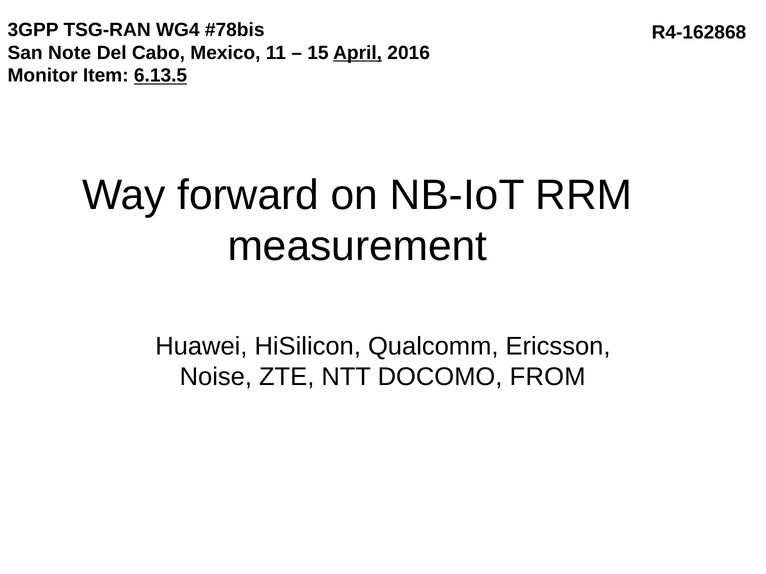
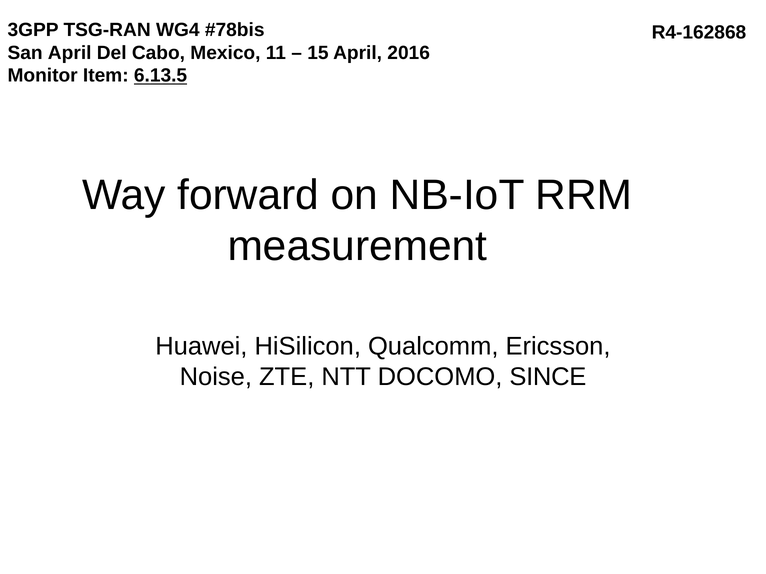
San Note: Note -> April
April at (358, 53) underline: present -> none
FROM: FROM -> SINCE
